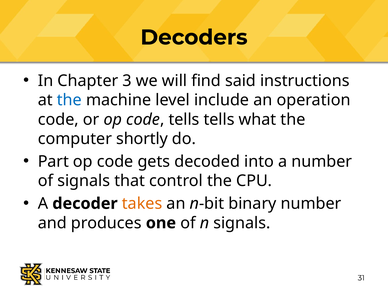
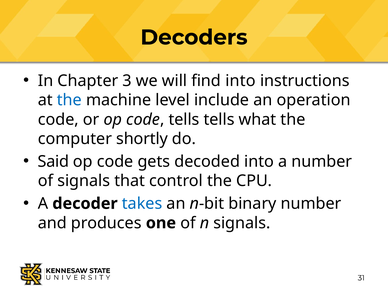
find said: said -> into
Part: Part -> Said
takes colour: orange -> blue
